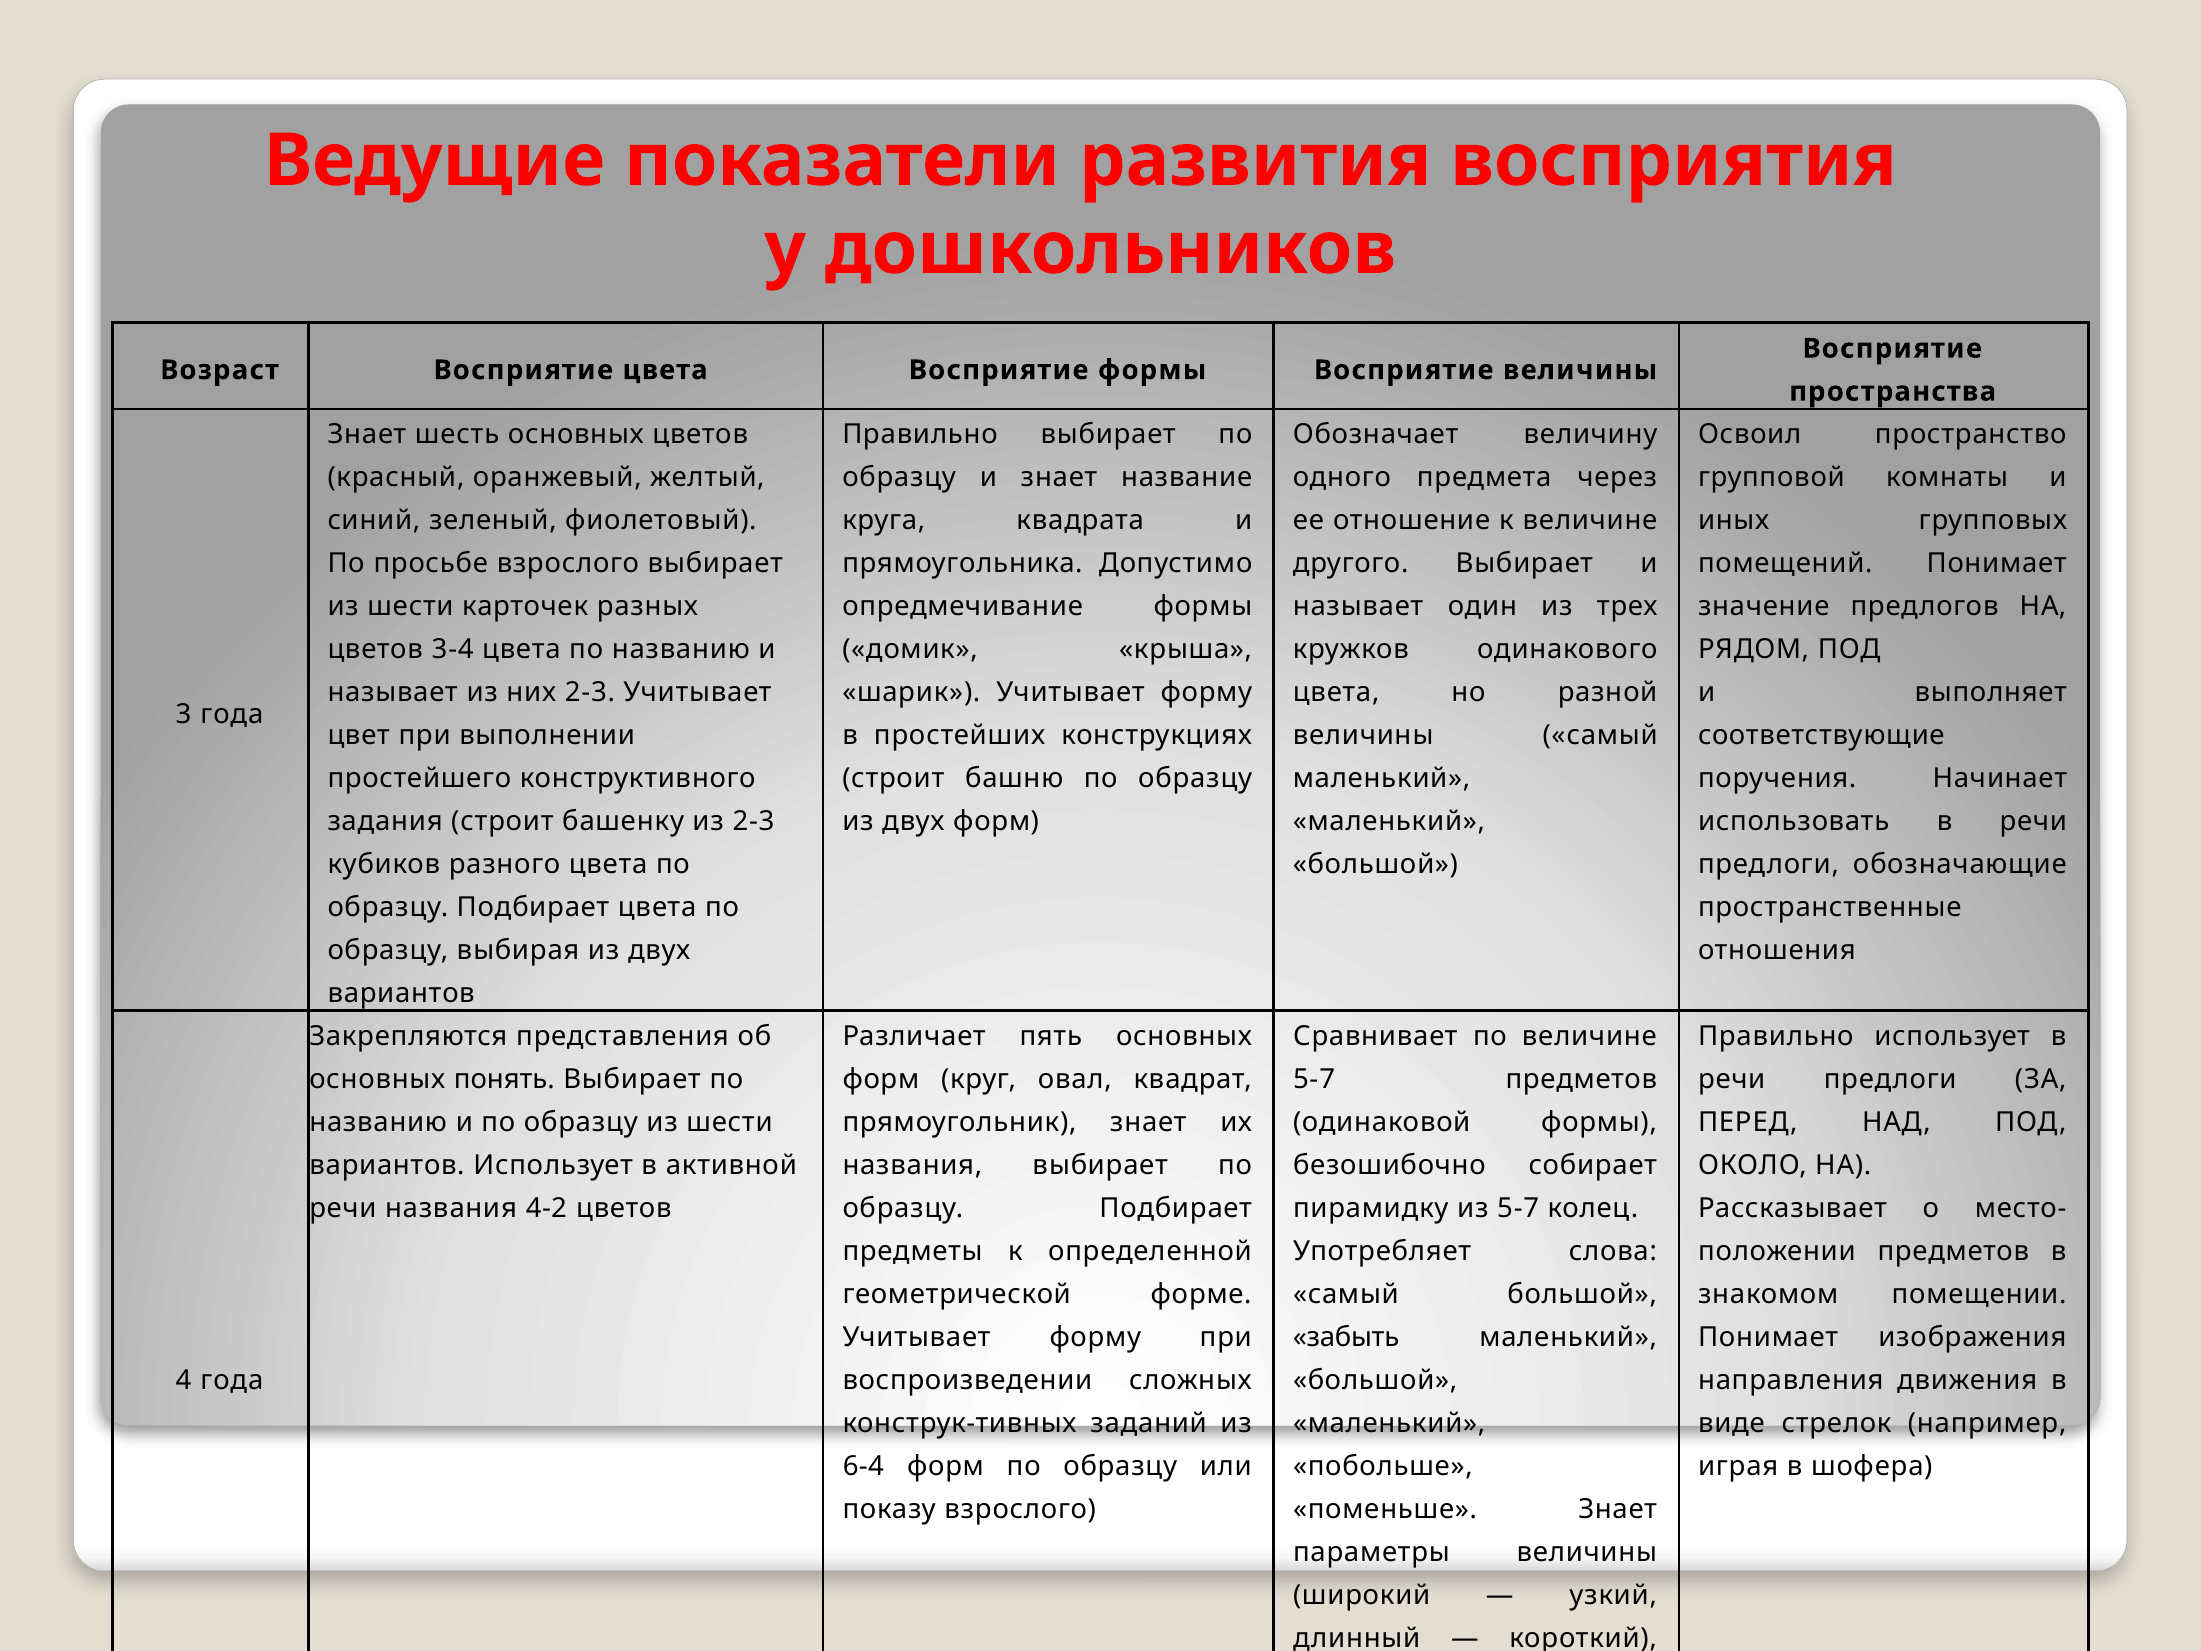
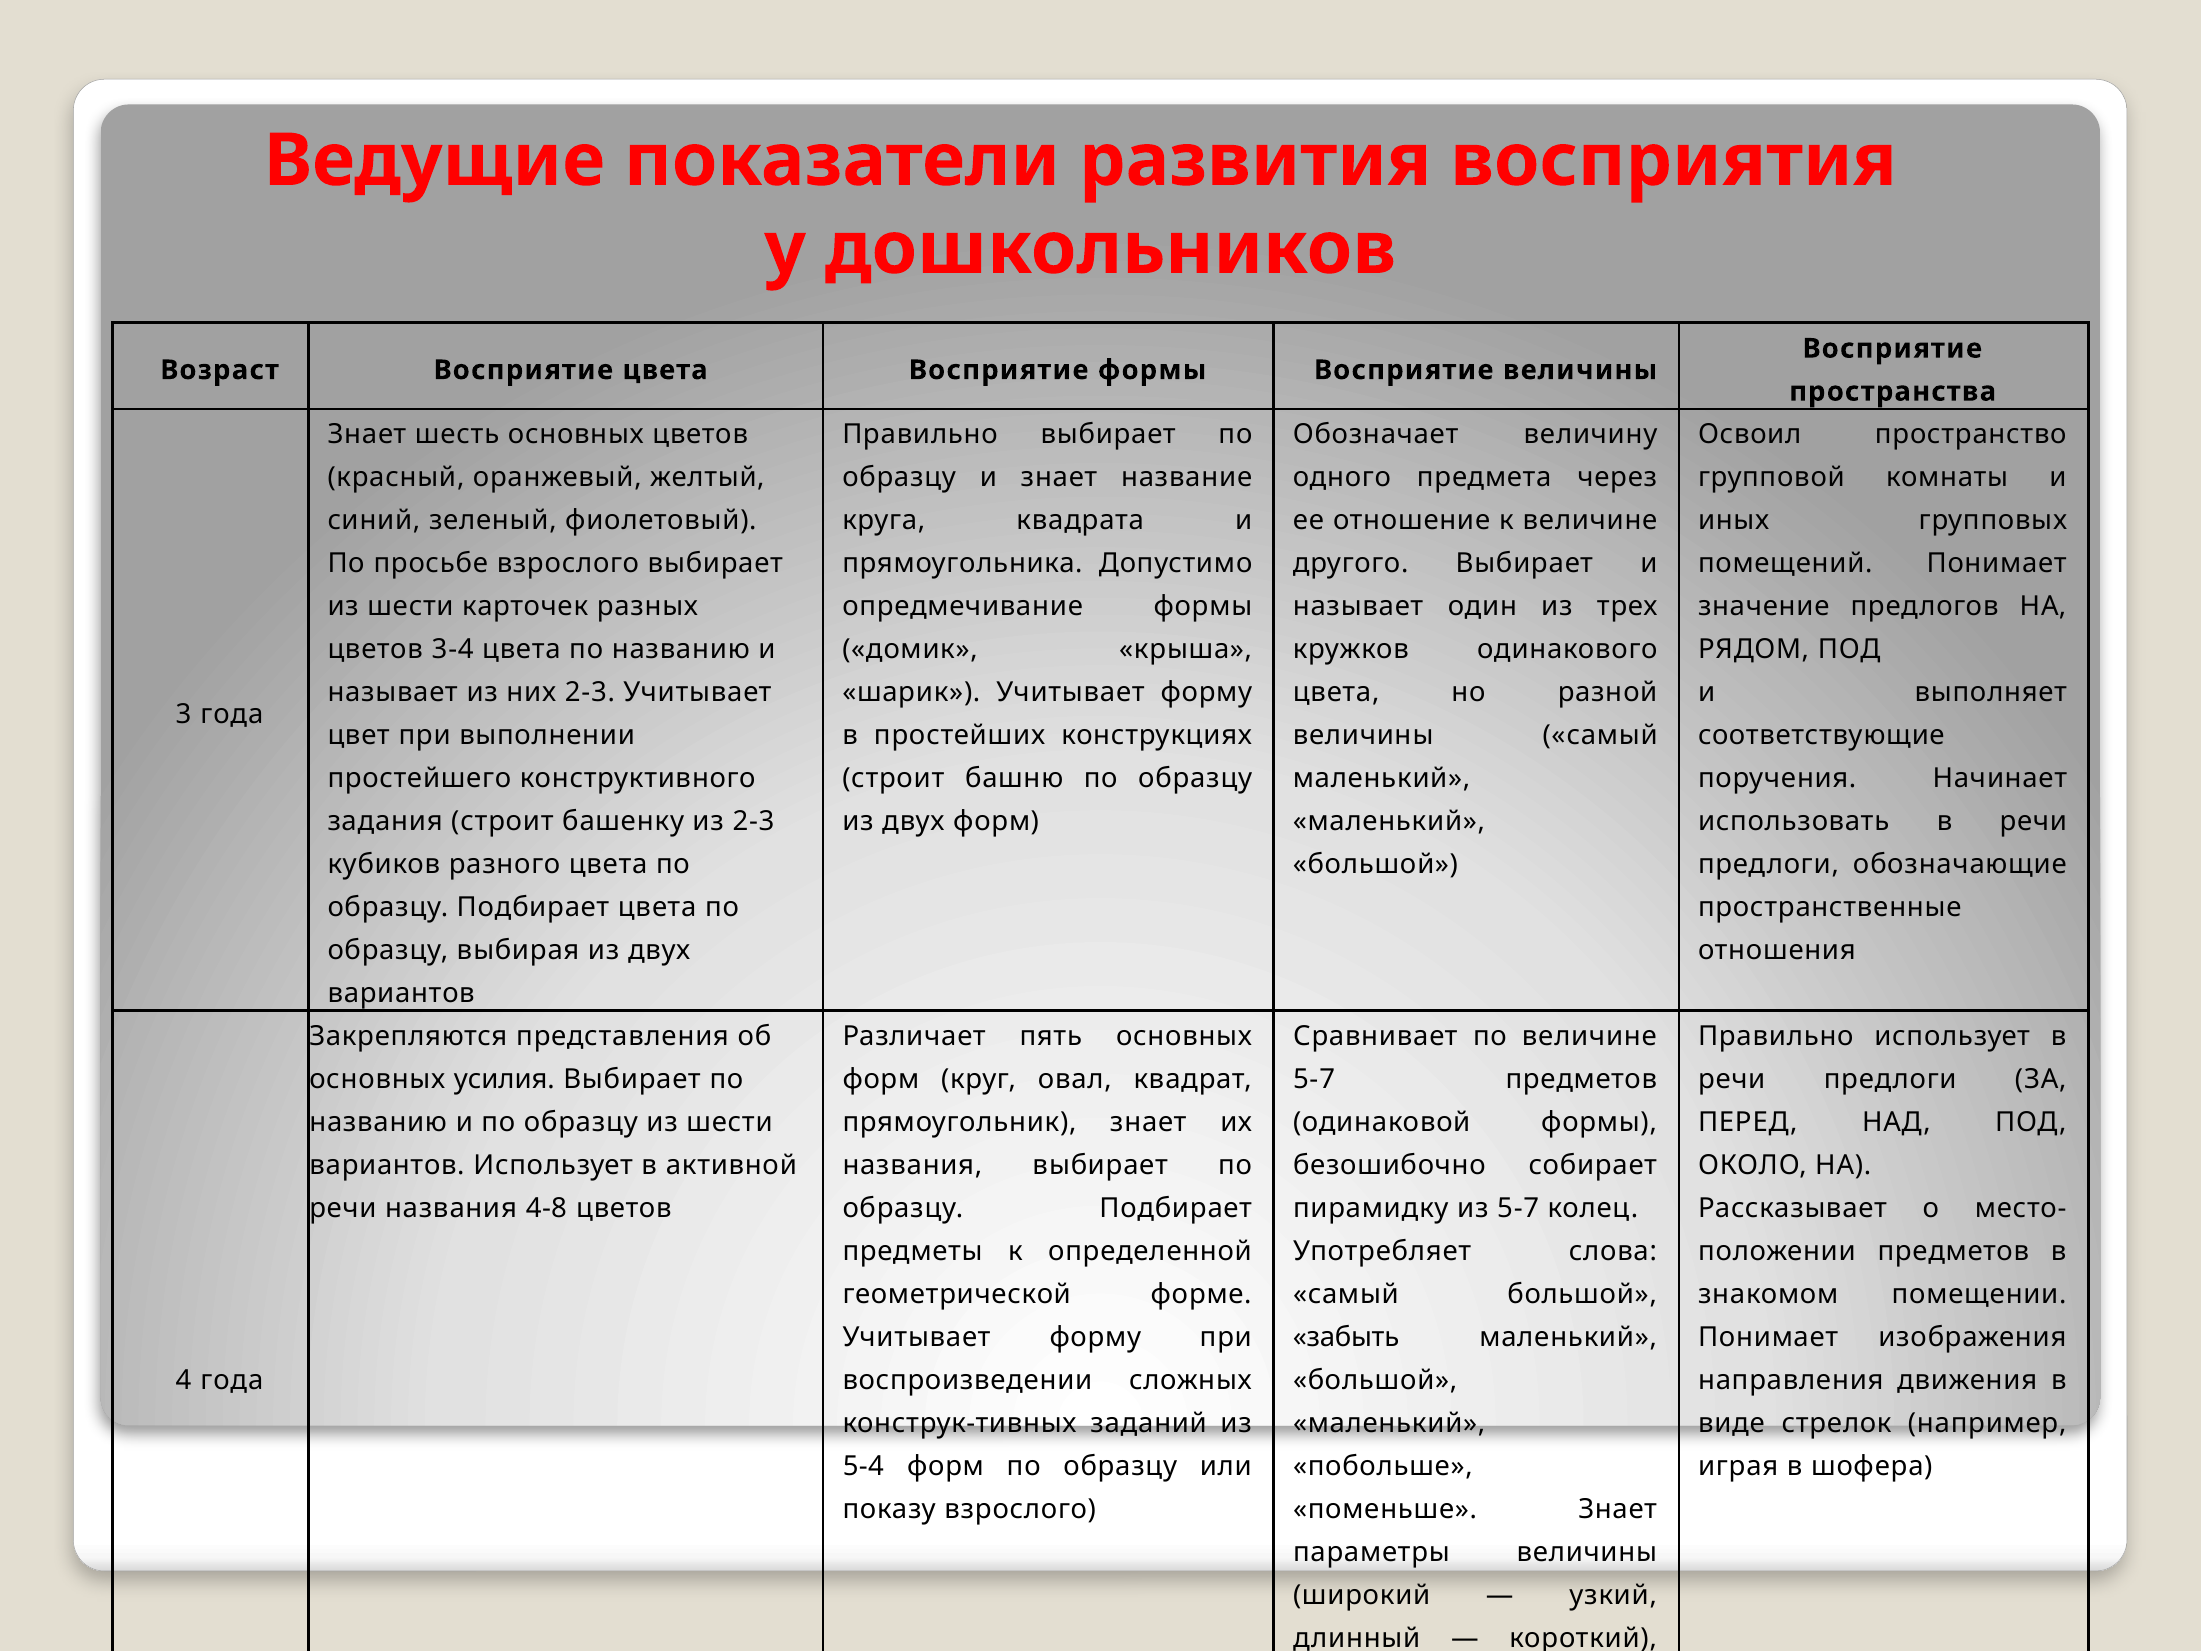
понять: понять -> усилия
4-2: 4-2 -> 4-8
6-4: 6-4 -> 5-4
